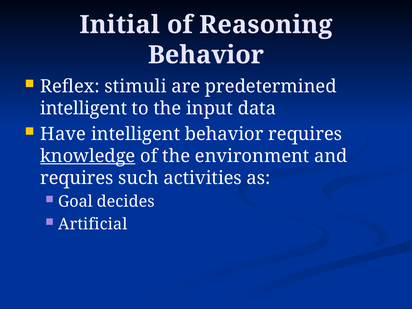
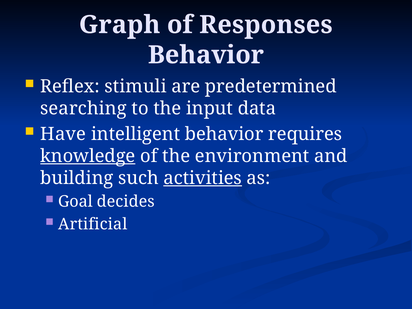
Initial: Initial -> Graph
Reasoning: Reasoning -> Responses
intelligent at (84, 108): intelligent -> searching
requires at (77, 178): requires -> building
activities underline: none -> present
